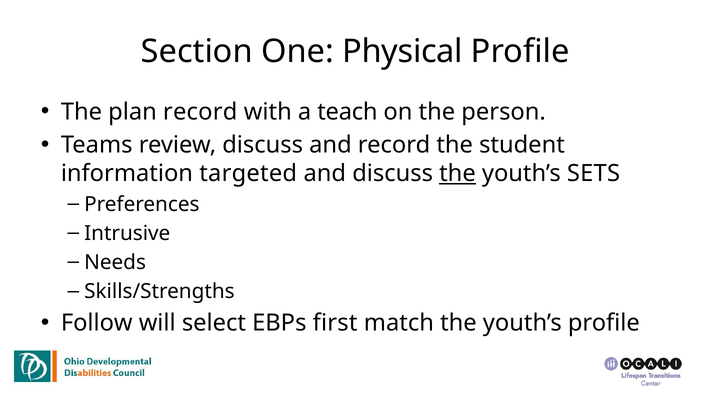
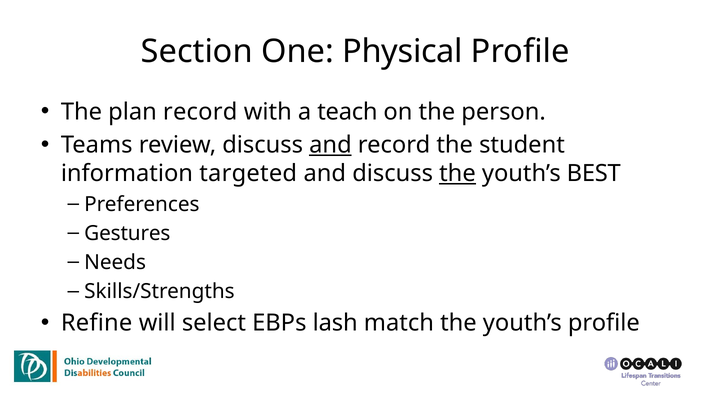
and at (330, 145) underline: none -> present
SETS: SETS -> BEST
Intrusive: Intrusive -> Gestures
Follow: Follow -> Refine
first: first -> lash
